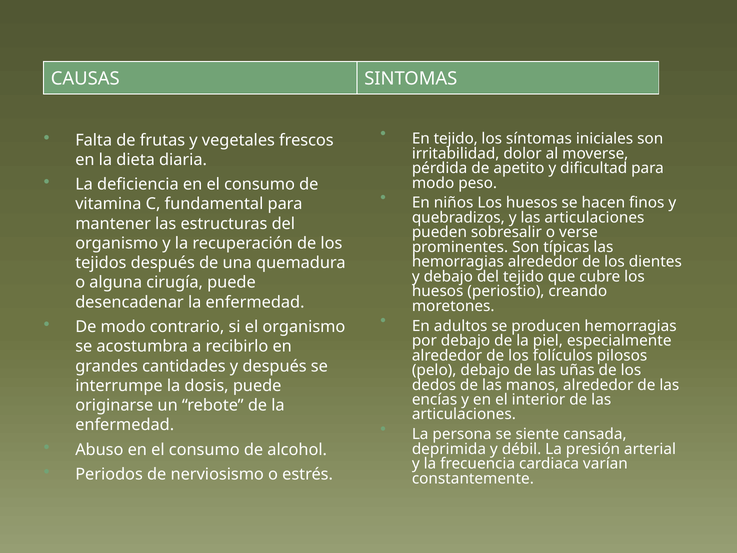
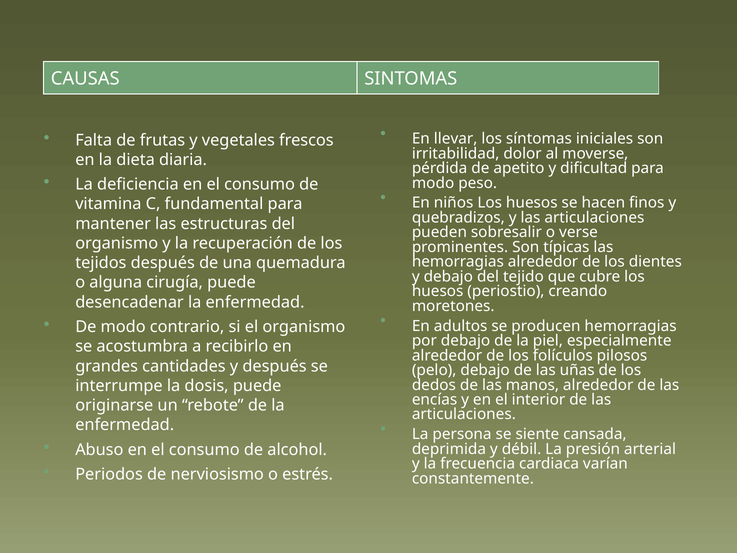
En tejido: tejido -> llevar
